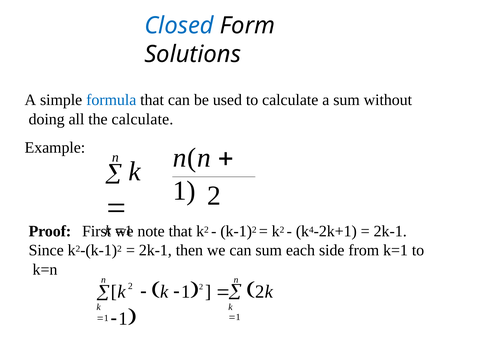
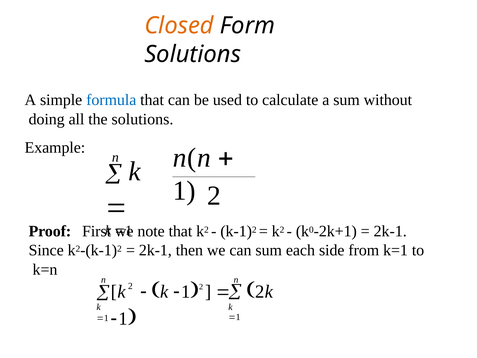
Closed colour: blue -> orange
the calculate: calculate -> solutions
4: 4 -> 0
